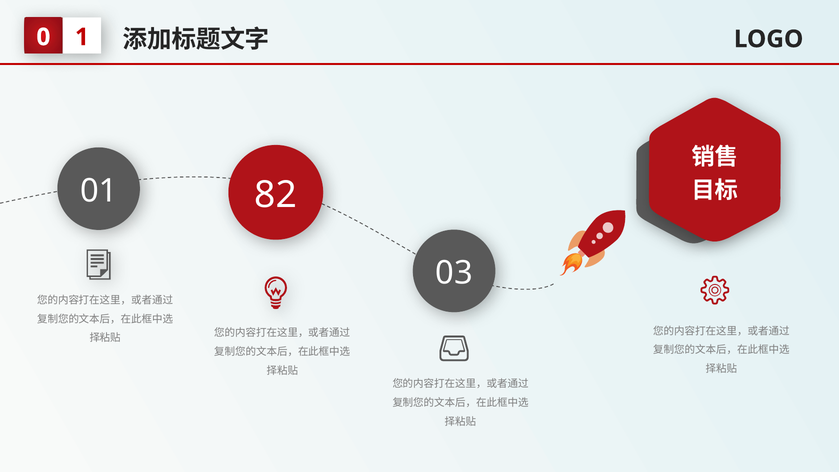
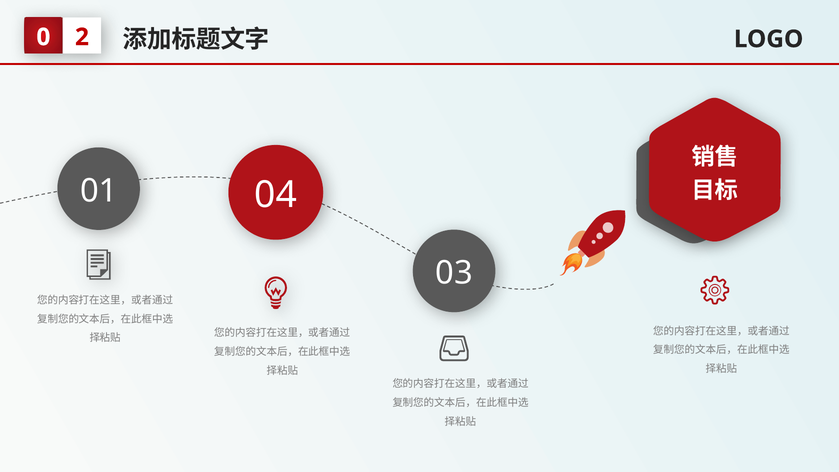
1: 1 -> 2
82: 82 -> 04
